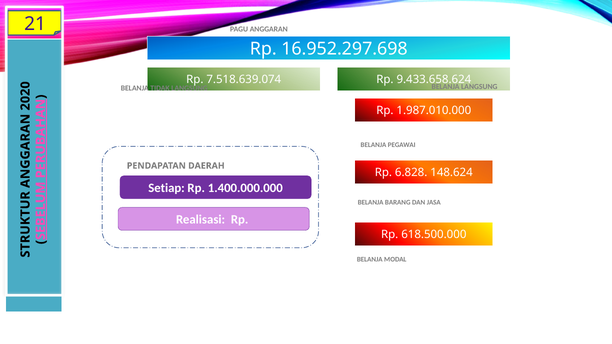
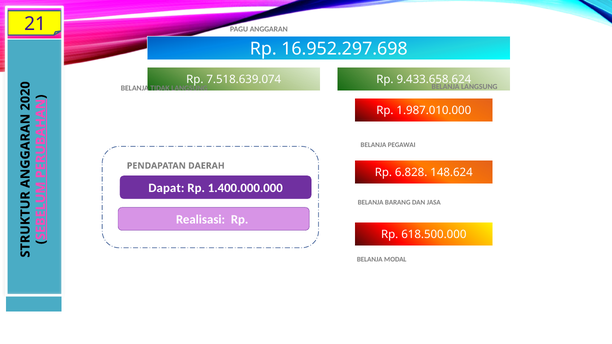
Setiap: Setiap -> Dapat
